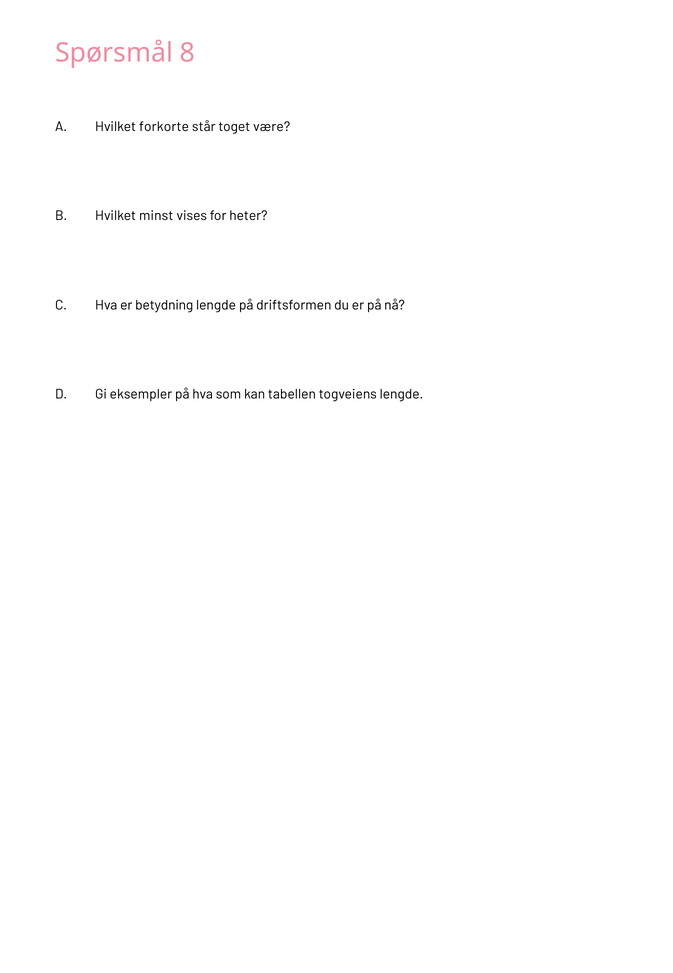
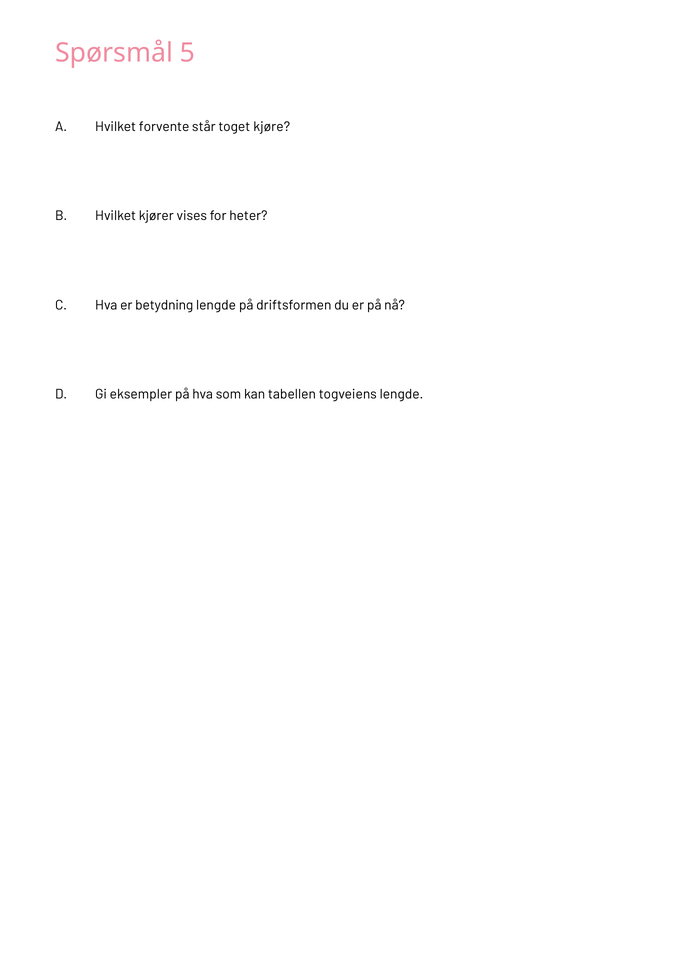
8: 8 -> 5
forkorte: forkorte -> forvente
være: være -> kjøre
minst: minst -> kjører
